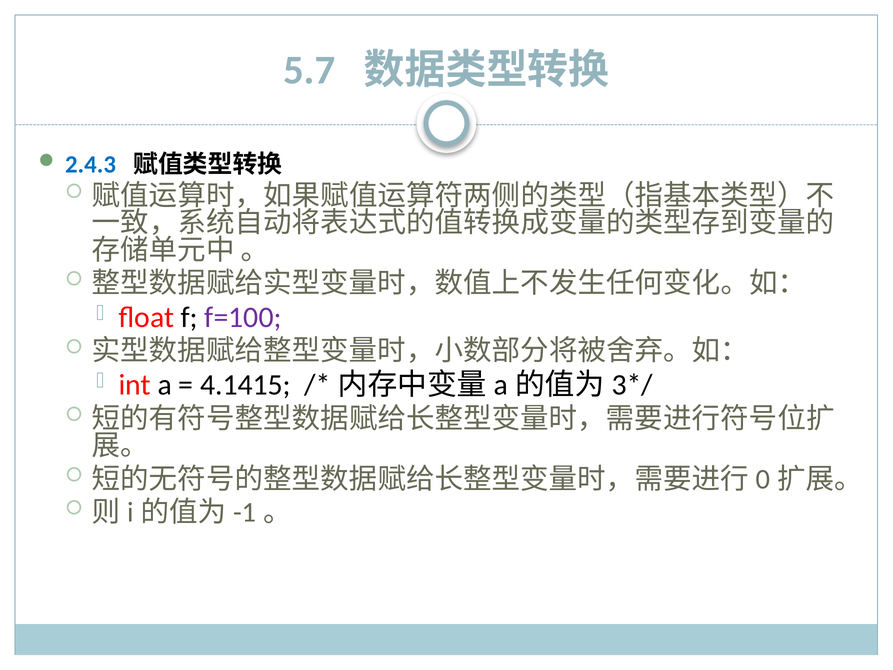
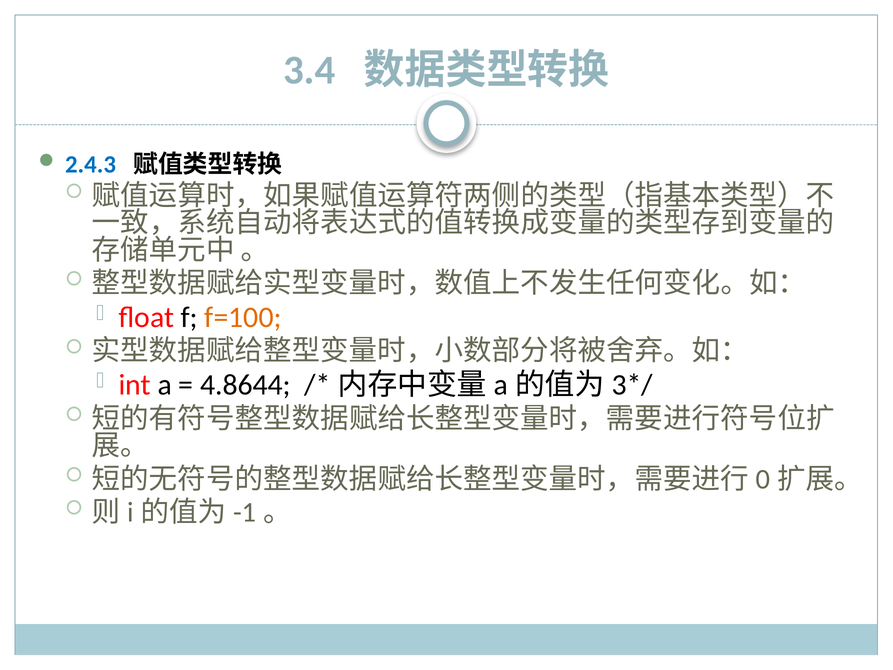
5.7: 5.7 -> 3.4
f=100 colour: purple -> orange
4.1415: 4.1415 -> 4.8644
